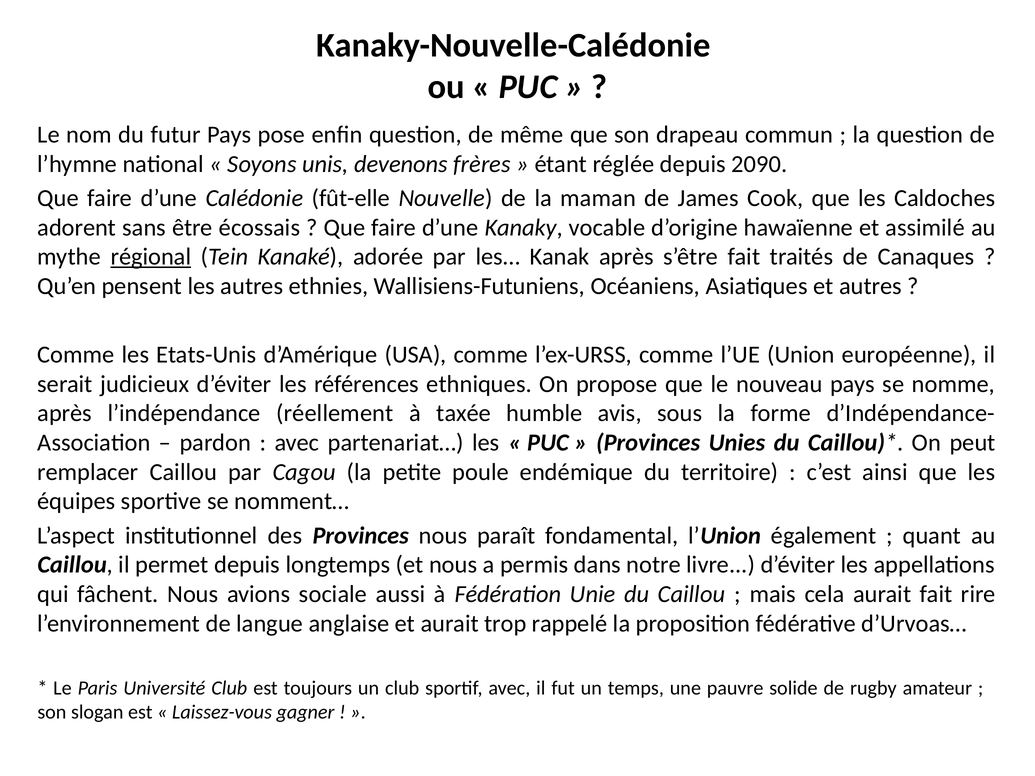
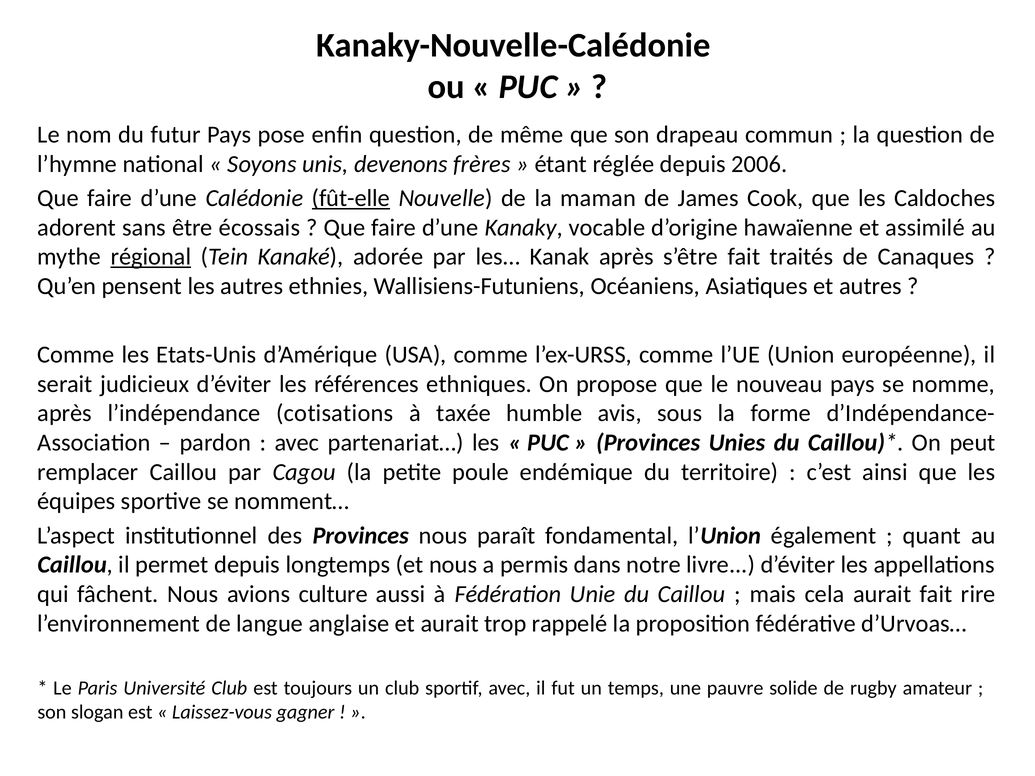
2090: 2090 -> 2006
fût-elle underline: none -> present
réellement: réellement -> cotisations
sociale: sociale -> culture
